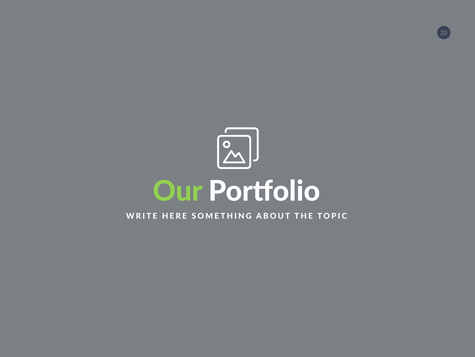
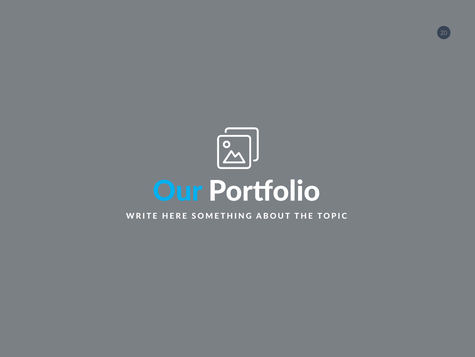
Our colour: light green -> light blue
